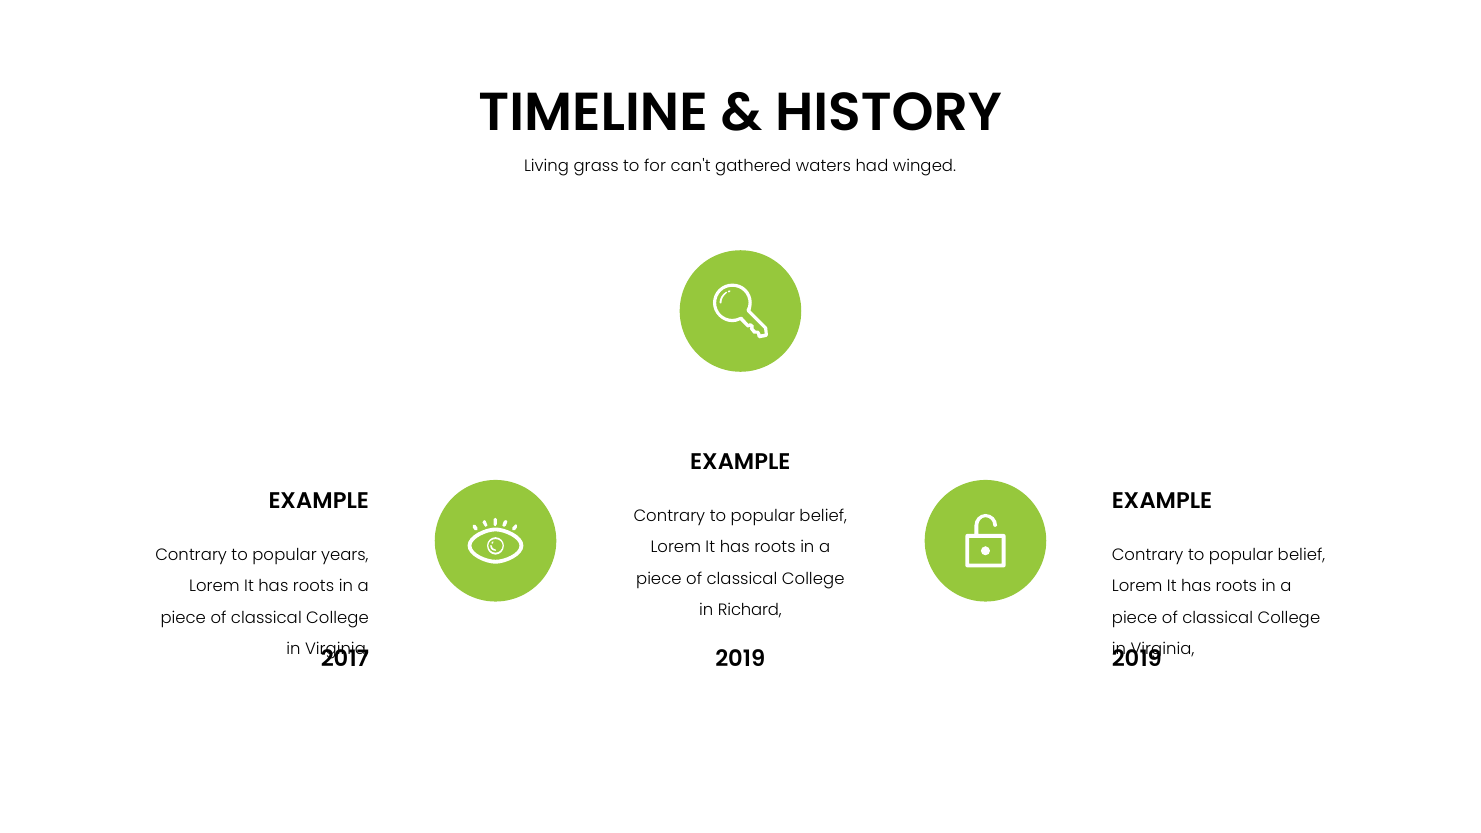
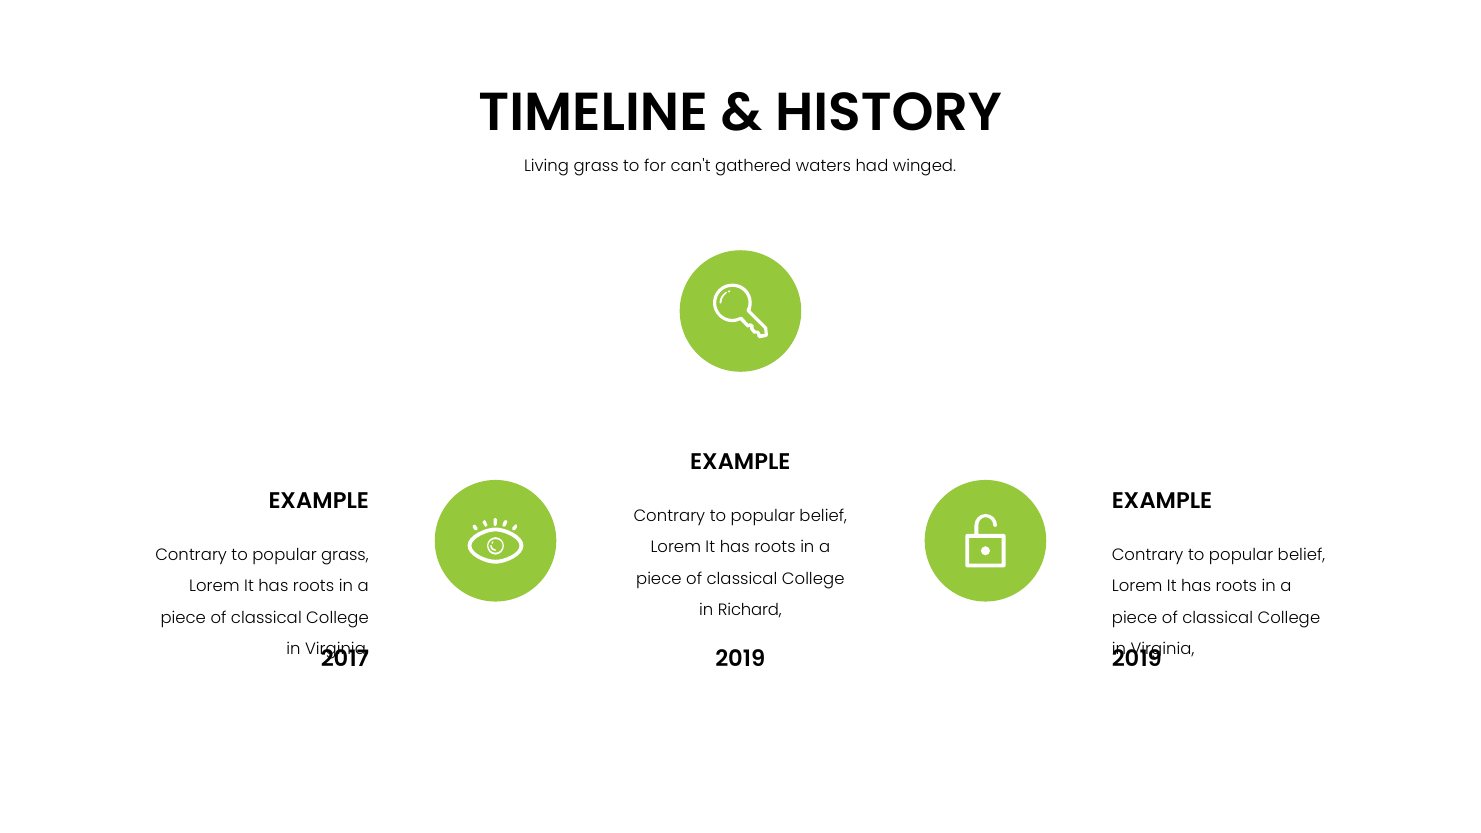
popular years: years -> grass
